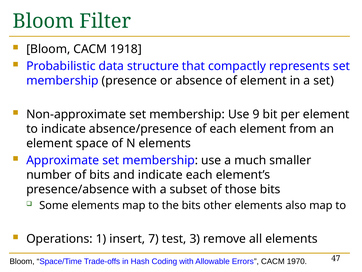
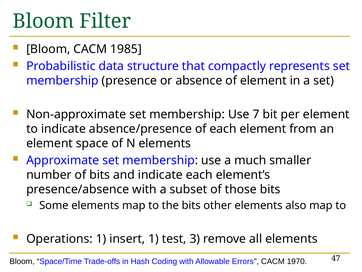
1918: 1918 -> 1985
9: 9 -> 7
insert 7: 7 -> 1
